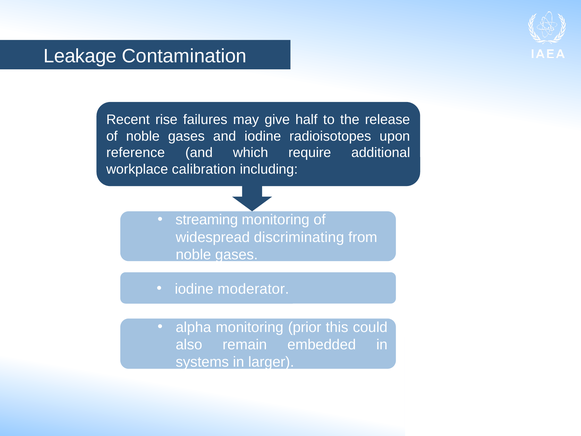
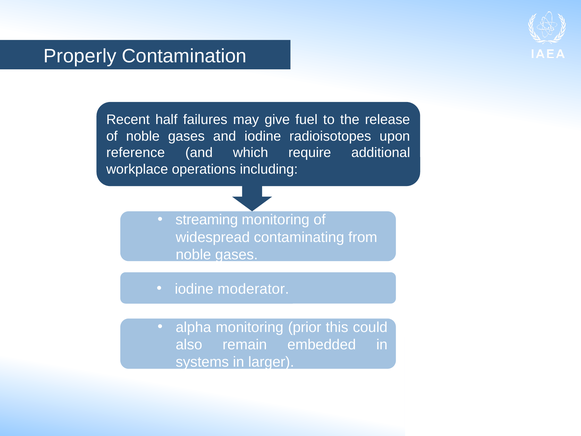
Leakage: Leakage -> Properly
rise: rise -> half
half: half -> fuel
calibration: calibration -> operations
discriminating: discriminating -> contaminating
